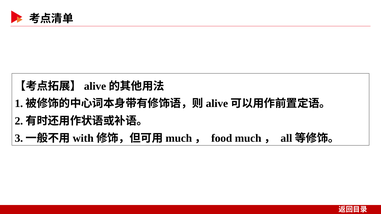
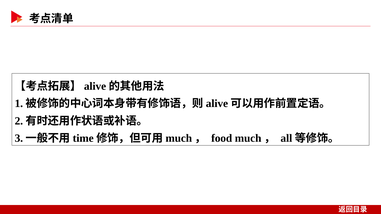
with: with -> time
